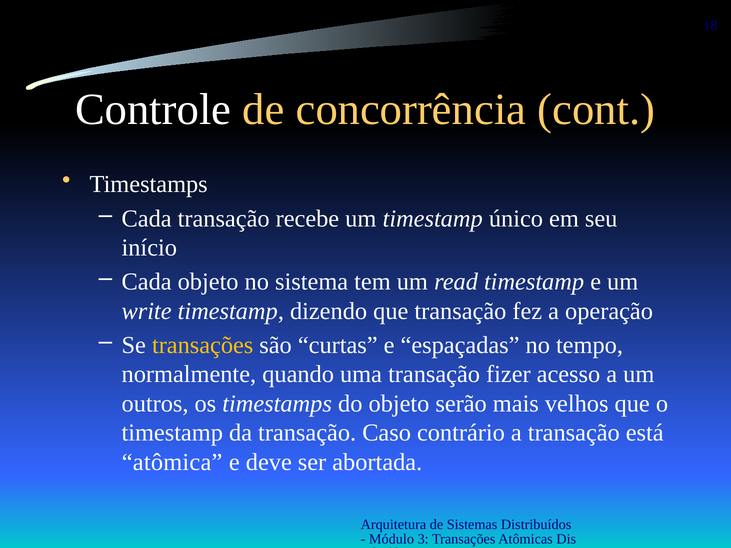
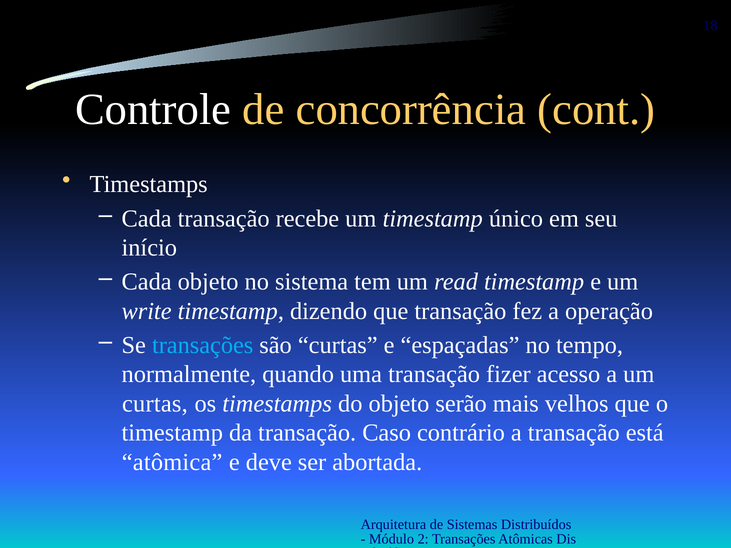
transações at (203, 345) colour: yellow -> light blue
outros at (155, 404): outros -> curtas
3: 3 -> 2
